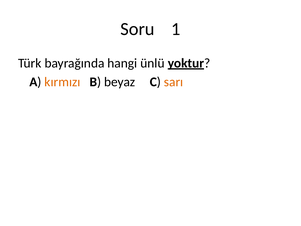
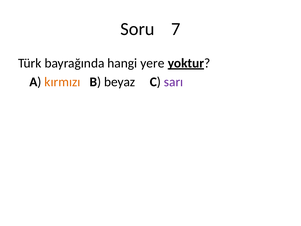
1: 1 -> 7
ünlü: ünlü -> yere
sarı colour: orange -> purple
